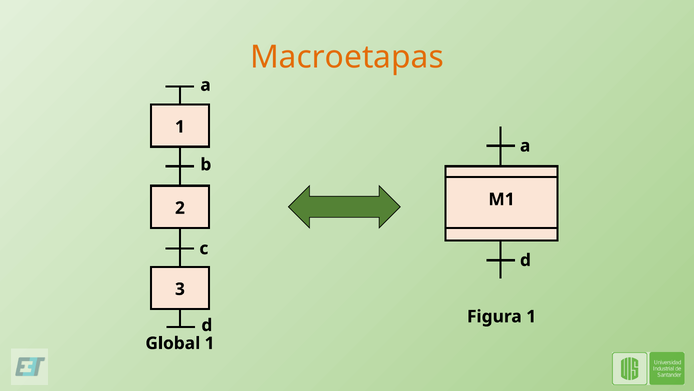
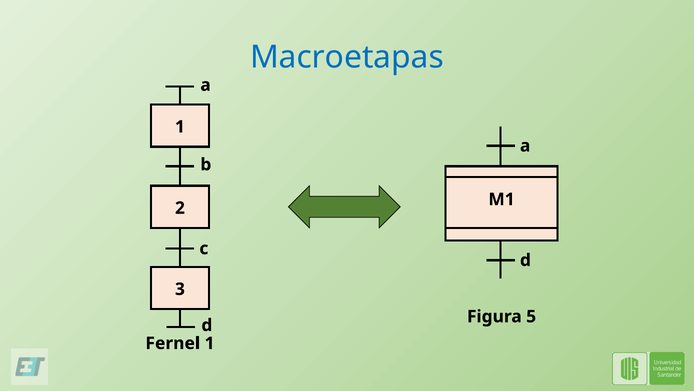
Macroetapas colour: orange -> blue
Figura 1: 1 -> 5
Global: Global -> Fernel
